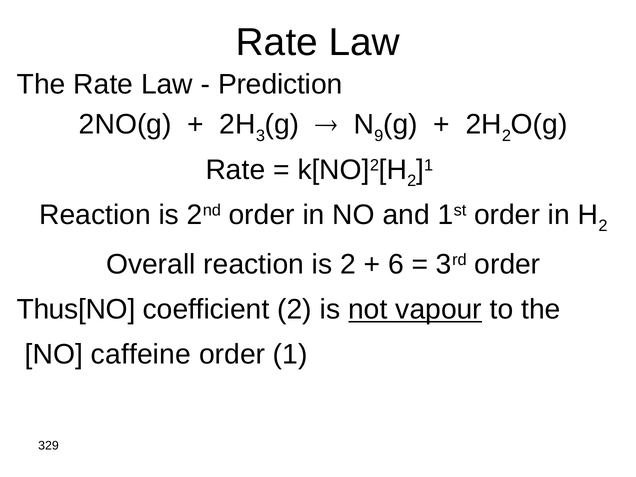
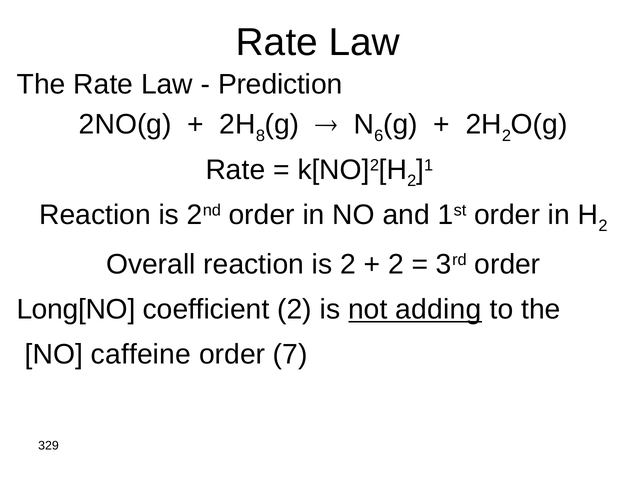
3: 3 -> 8
9: 9 -> 6
6 at (396, 264): 6 -> 2
Thus[NO: Thus[NO -> Long[NO
vapour: vapour -> adding
1: 1 -> 7
